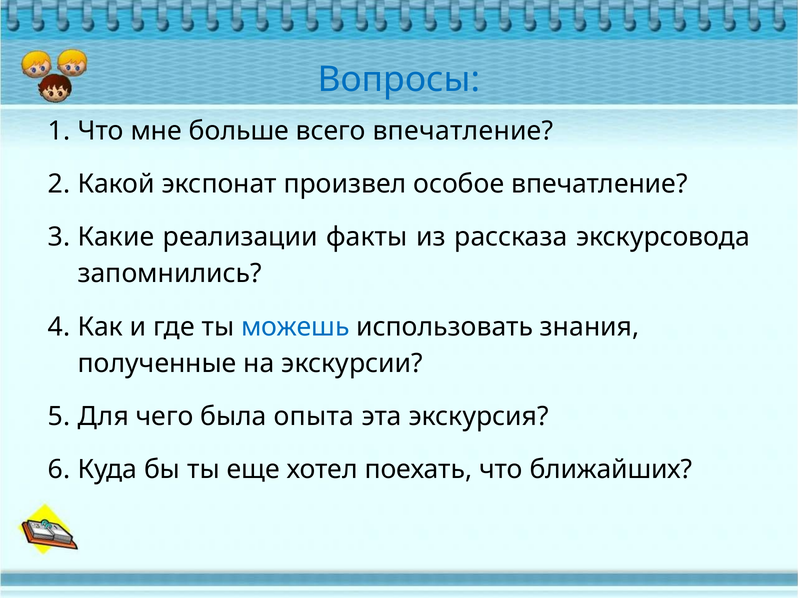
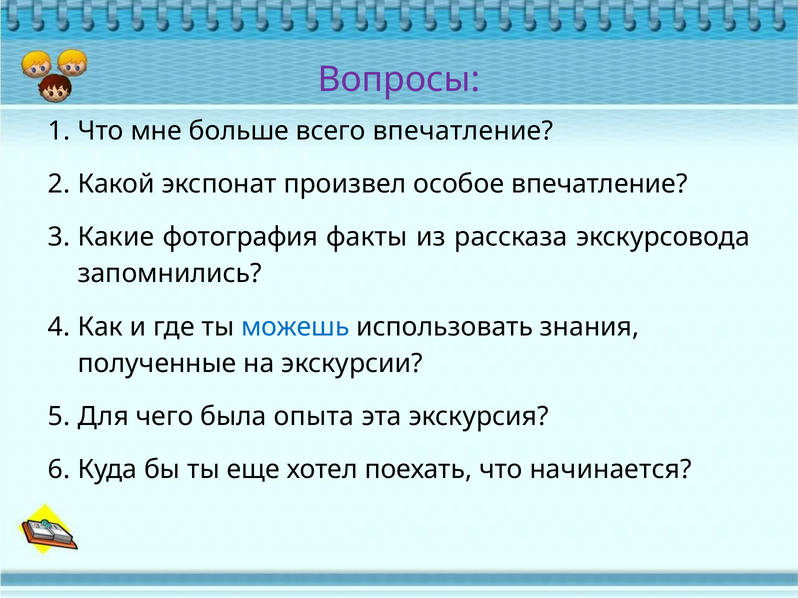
Вопросы colour: blue -> purple
реализации: реализации -> фотография
ближайших: ближайших -> начинается
